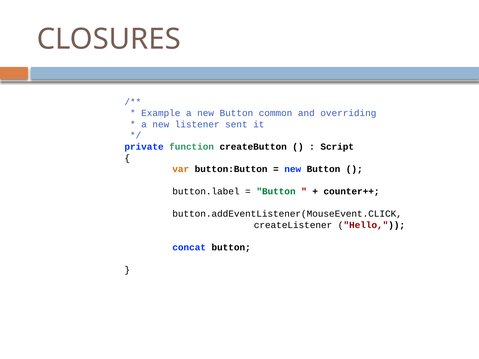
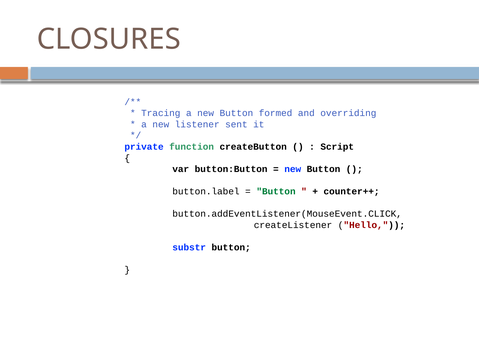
Example: Example -> Tracing
common: common -> formed
var colour: orange -> black
concat: concat -> substr
